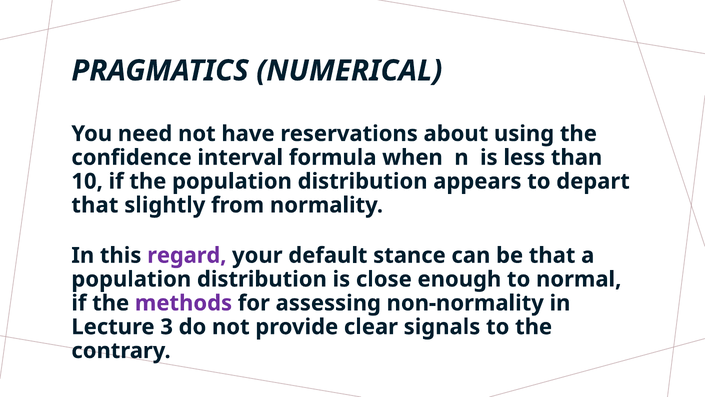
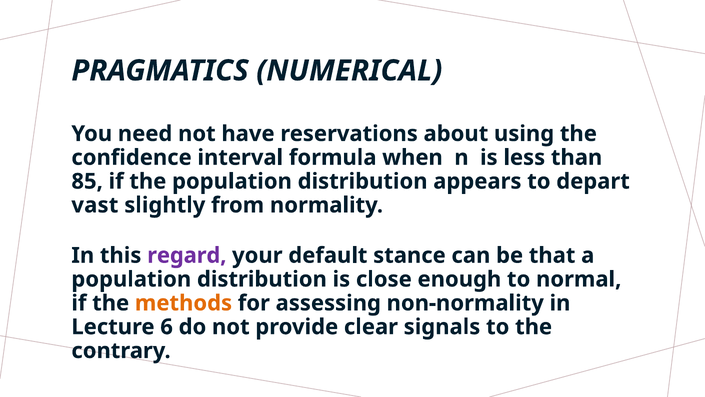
10: 10 -> 85
that at (95, 205): that -> vast
methods colour: purple -> orange
3: 3 -> 6
